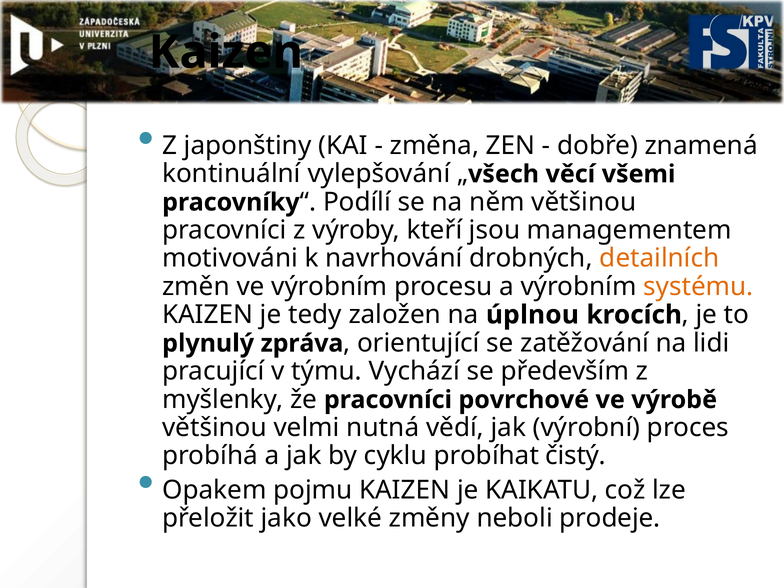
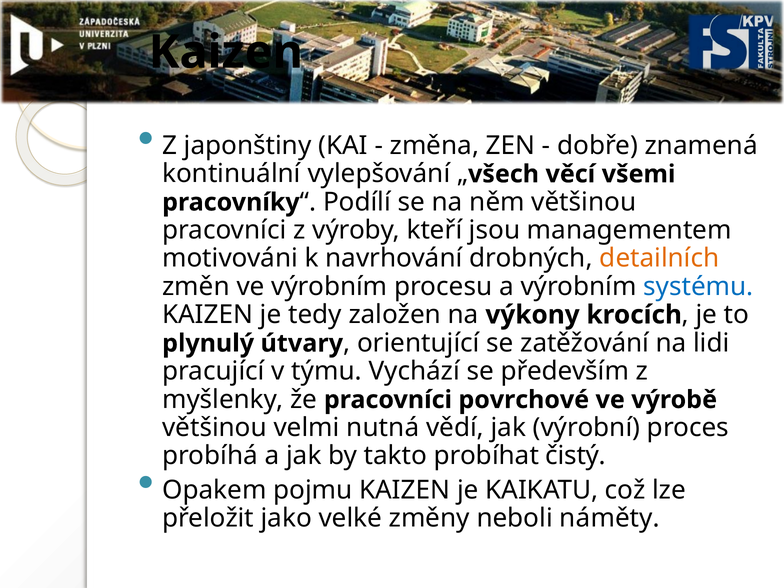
systému colour: orange -> blue
úplnou: úplnou -> výkony
zpráva: zpráva -> útvary
cyklu: cyklu -> takto
prodeje: prodeje -> náměty
